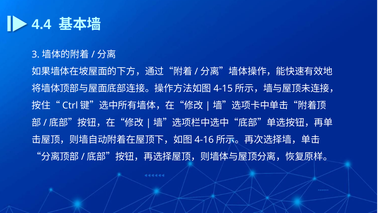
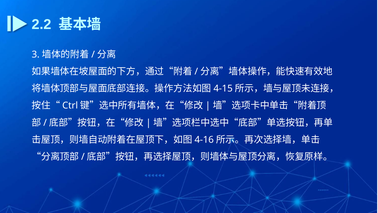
4.4: 4.4 -> 2.2
